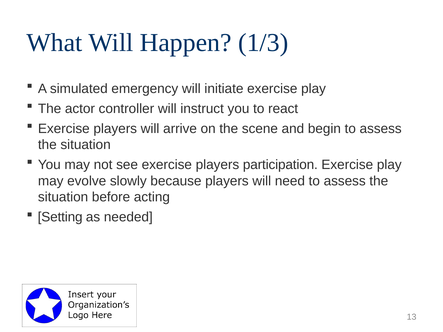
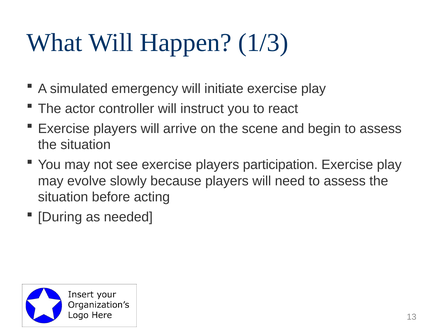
Setting: Setting -> During
